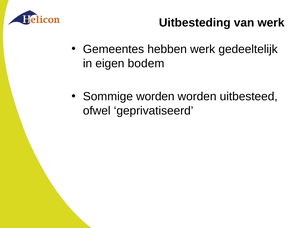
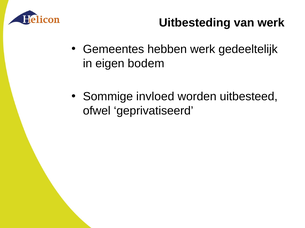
Sommige worden: worden -> invloed
